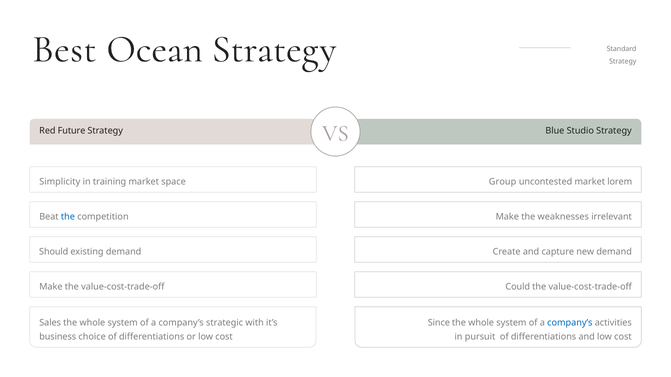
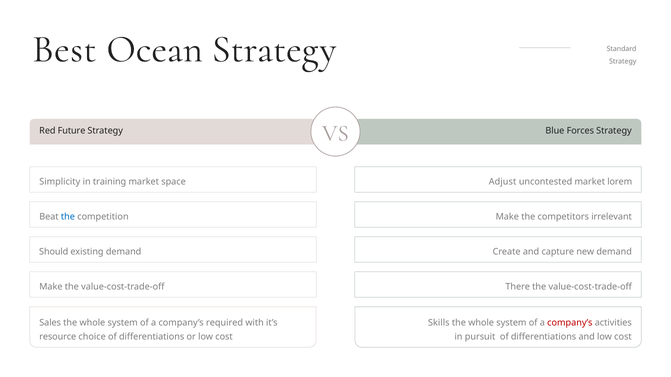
Studio: Studio -> Forces
Group: Group -> Adjust
weaknesses: weaknesses -> competitors
Could: Could -> There
strategic: strategic -> required
Since: Since -> Skills
company’s at (570, 323) colour: blue -> red
business: business -> resource
